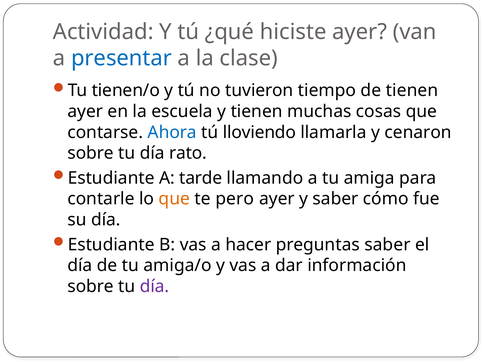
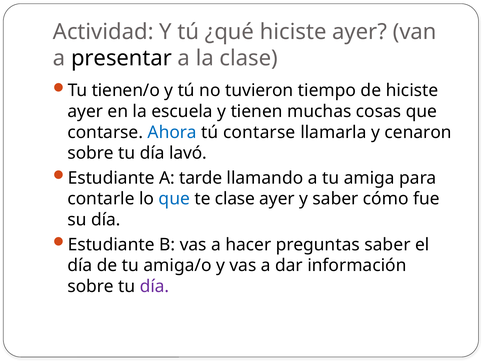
presentar colour: blue -> black
de tienen: tienen -> hiciste
tú lloviendo: lloviendo -> contarse
rato: rato -> lavó
que at (174, 199) colour: orange -> blue
te pero: pero -> clase
